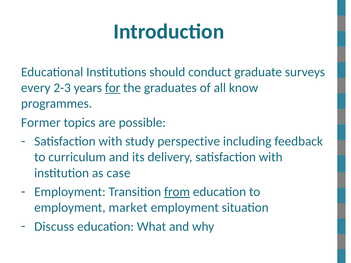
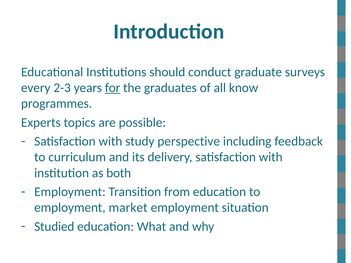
Former: Former -> Experts
case: case -> both
from underline: present -> none
Discuss: Discuss -> Studied
